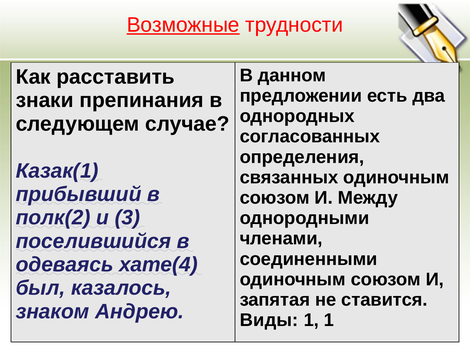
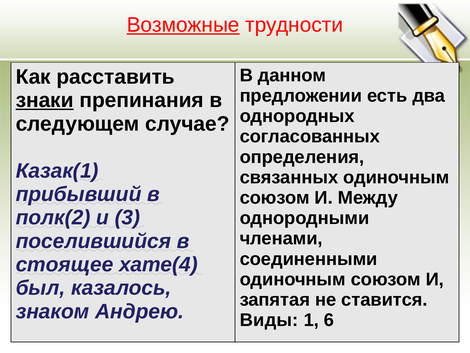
знаки underline: none -> present
одеваясь: одеваясь -> стоящее
1 1: 1 -> 6
